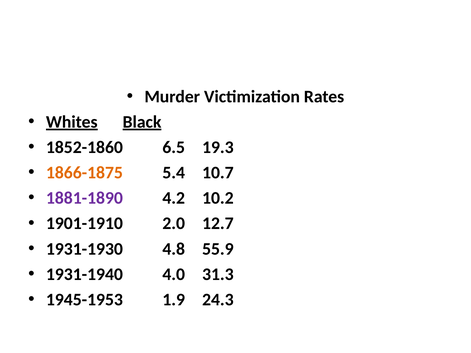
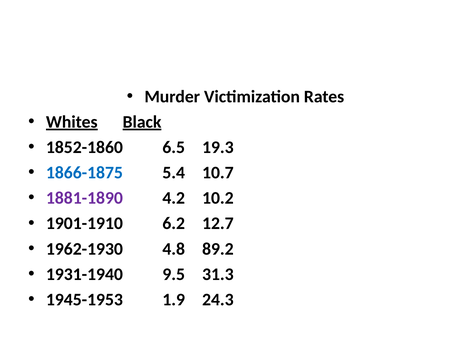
1866-1875 colour: orange -> blue
2.0: 2.0 -> 6.2
1931-1930: 1931-1930 -> 1962-1930
55.9: 55.9 -> 89.2
4.0: 4.0 -> 9.5
